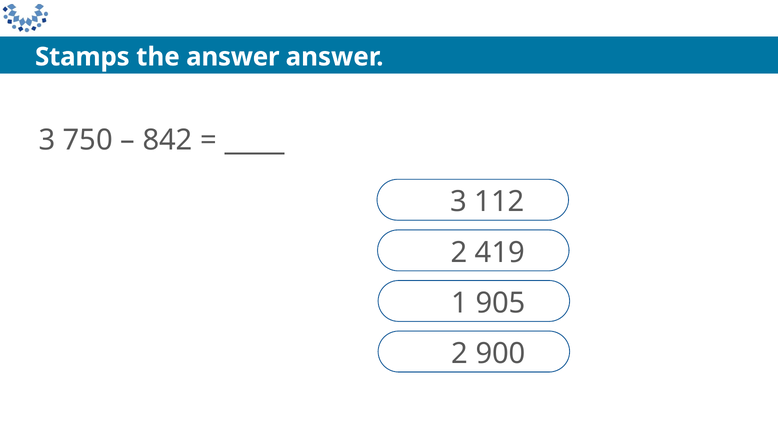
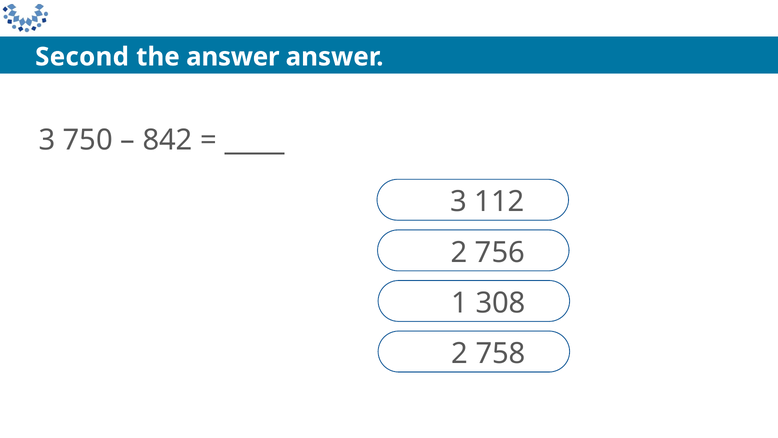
Stamps: Stamps -> Second
419: 419 -> 756
905: 905 -> 308
900: 900 -> 758
